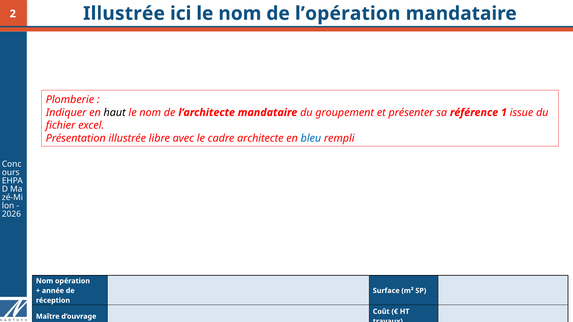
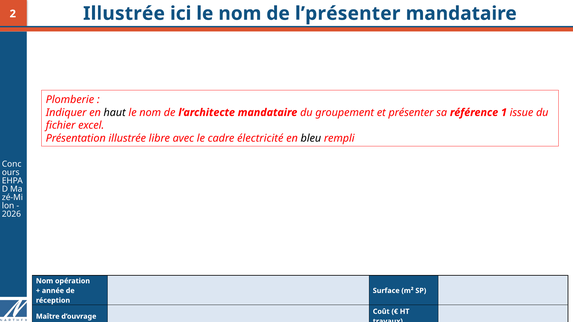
l’opération: l’opération -> l’présenter
architecte: architecte -> électricité
bleu colour: blue -> black
